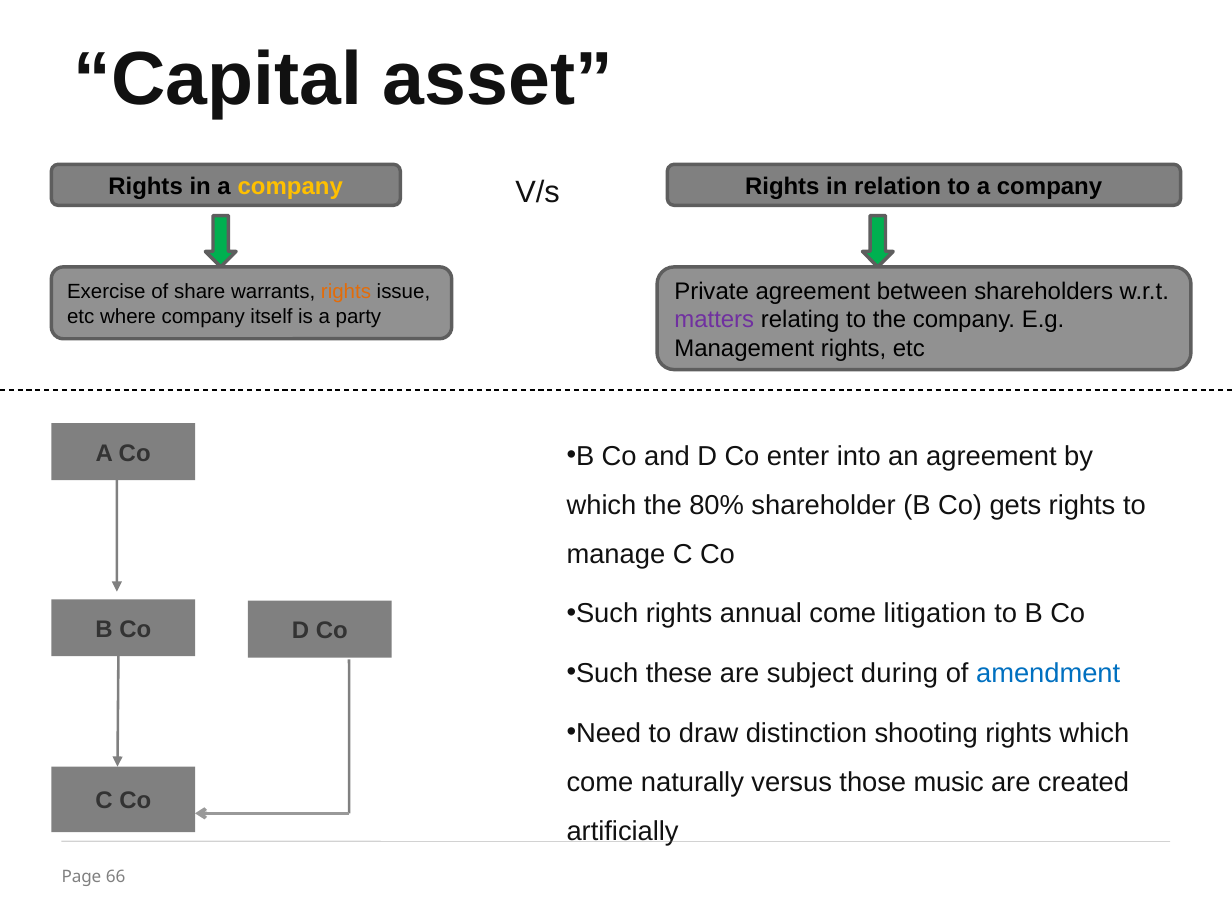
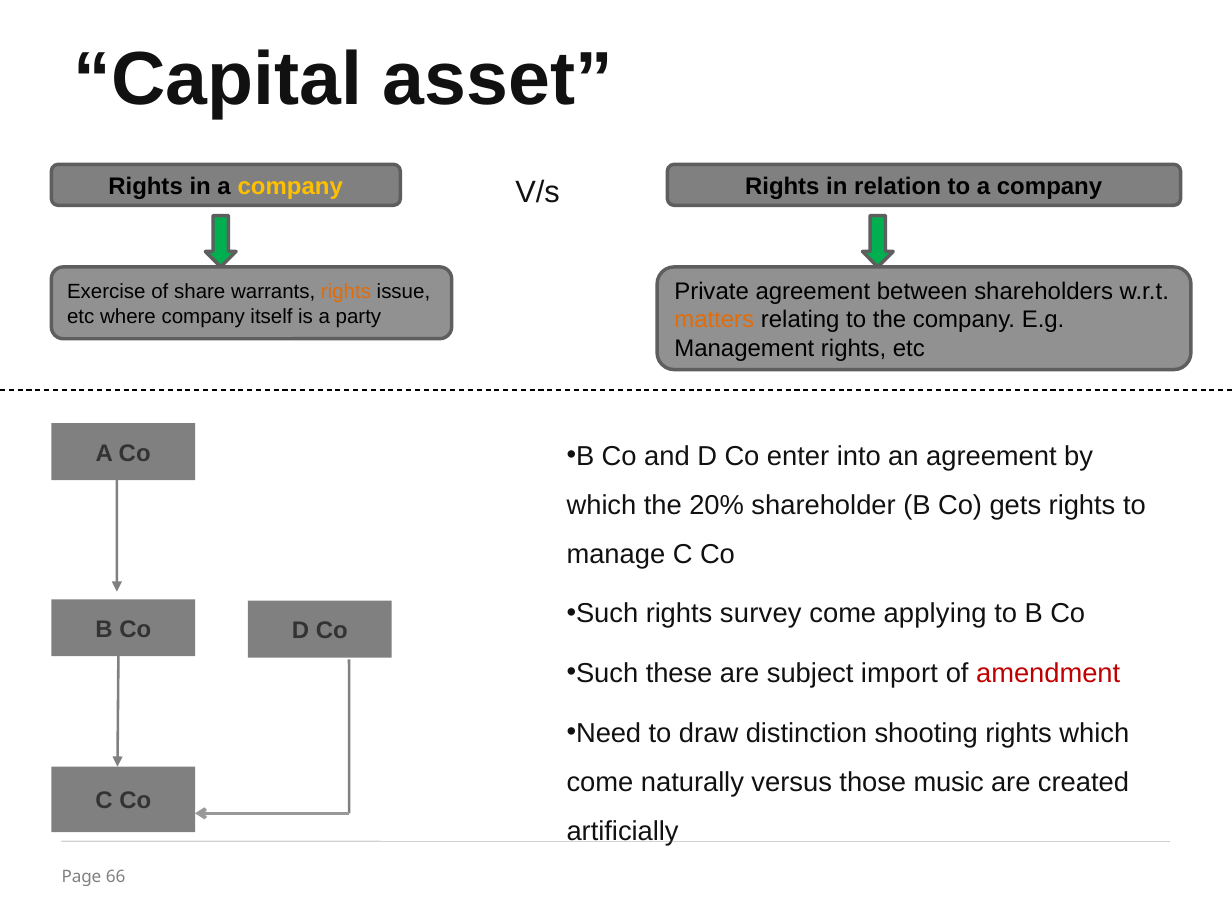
matters colour: purple -> orange
80%: 80% -> 20%
annual: annual -> survey
litigation: litigation -> applying
during: during -> import
amendment colour: blue -> red
